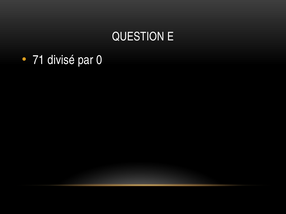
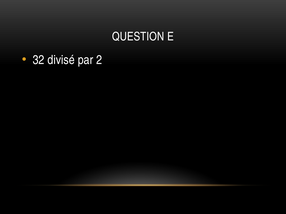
71: 71 -> 32
0: 0 -> 2
